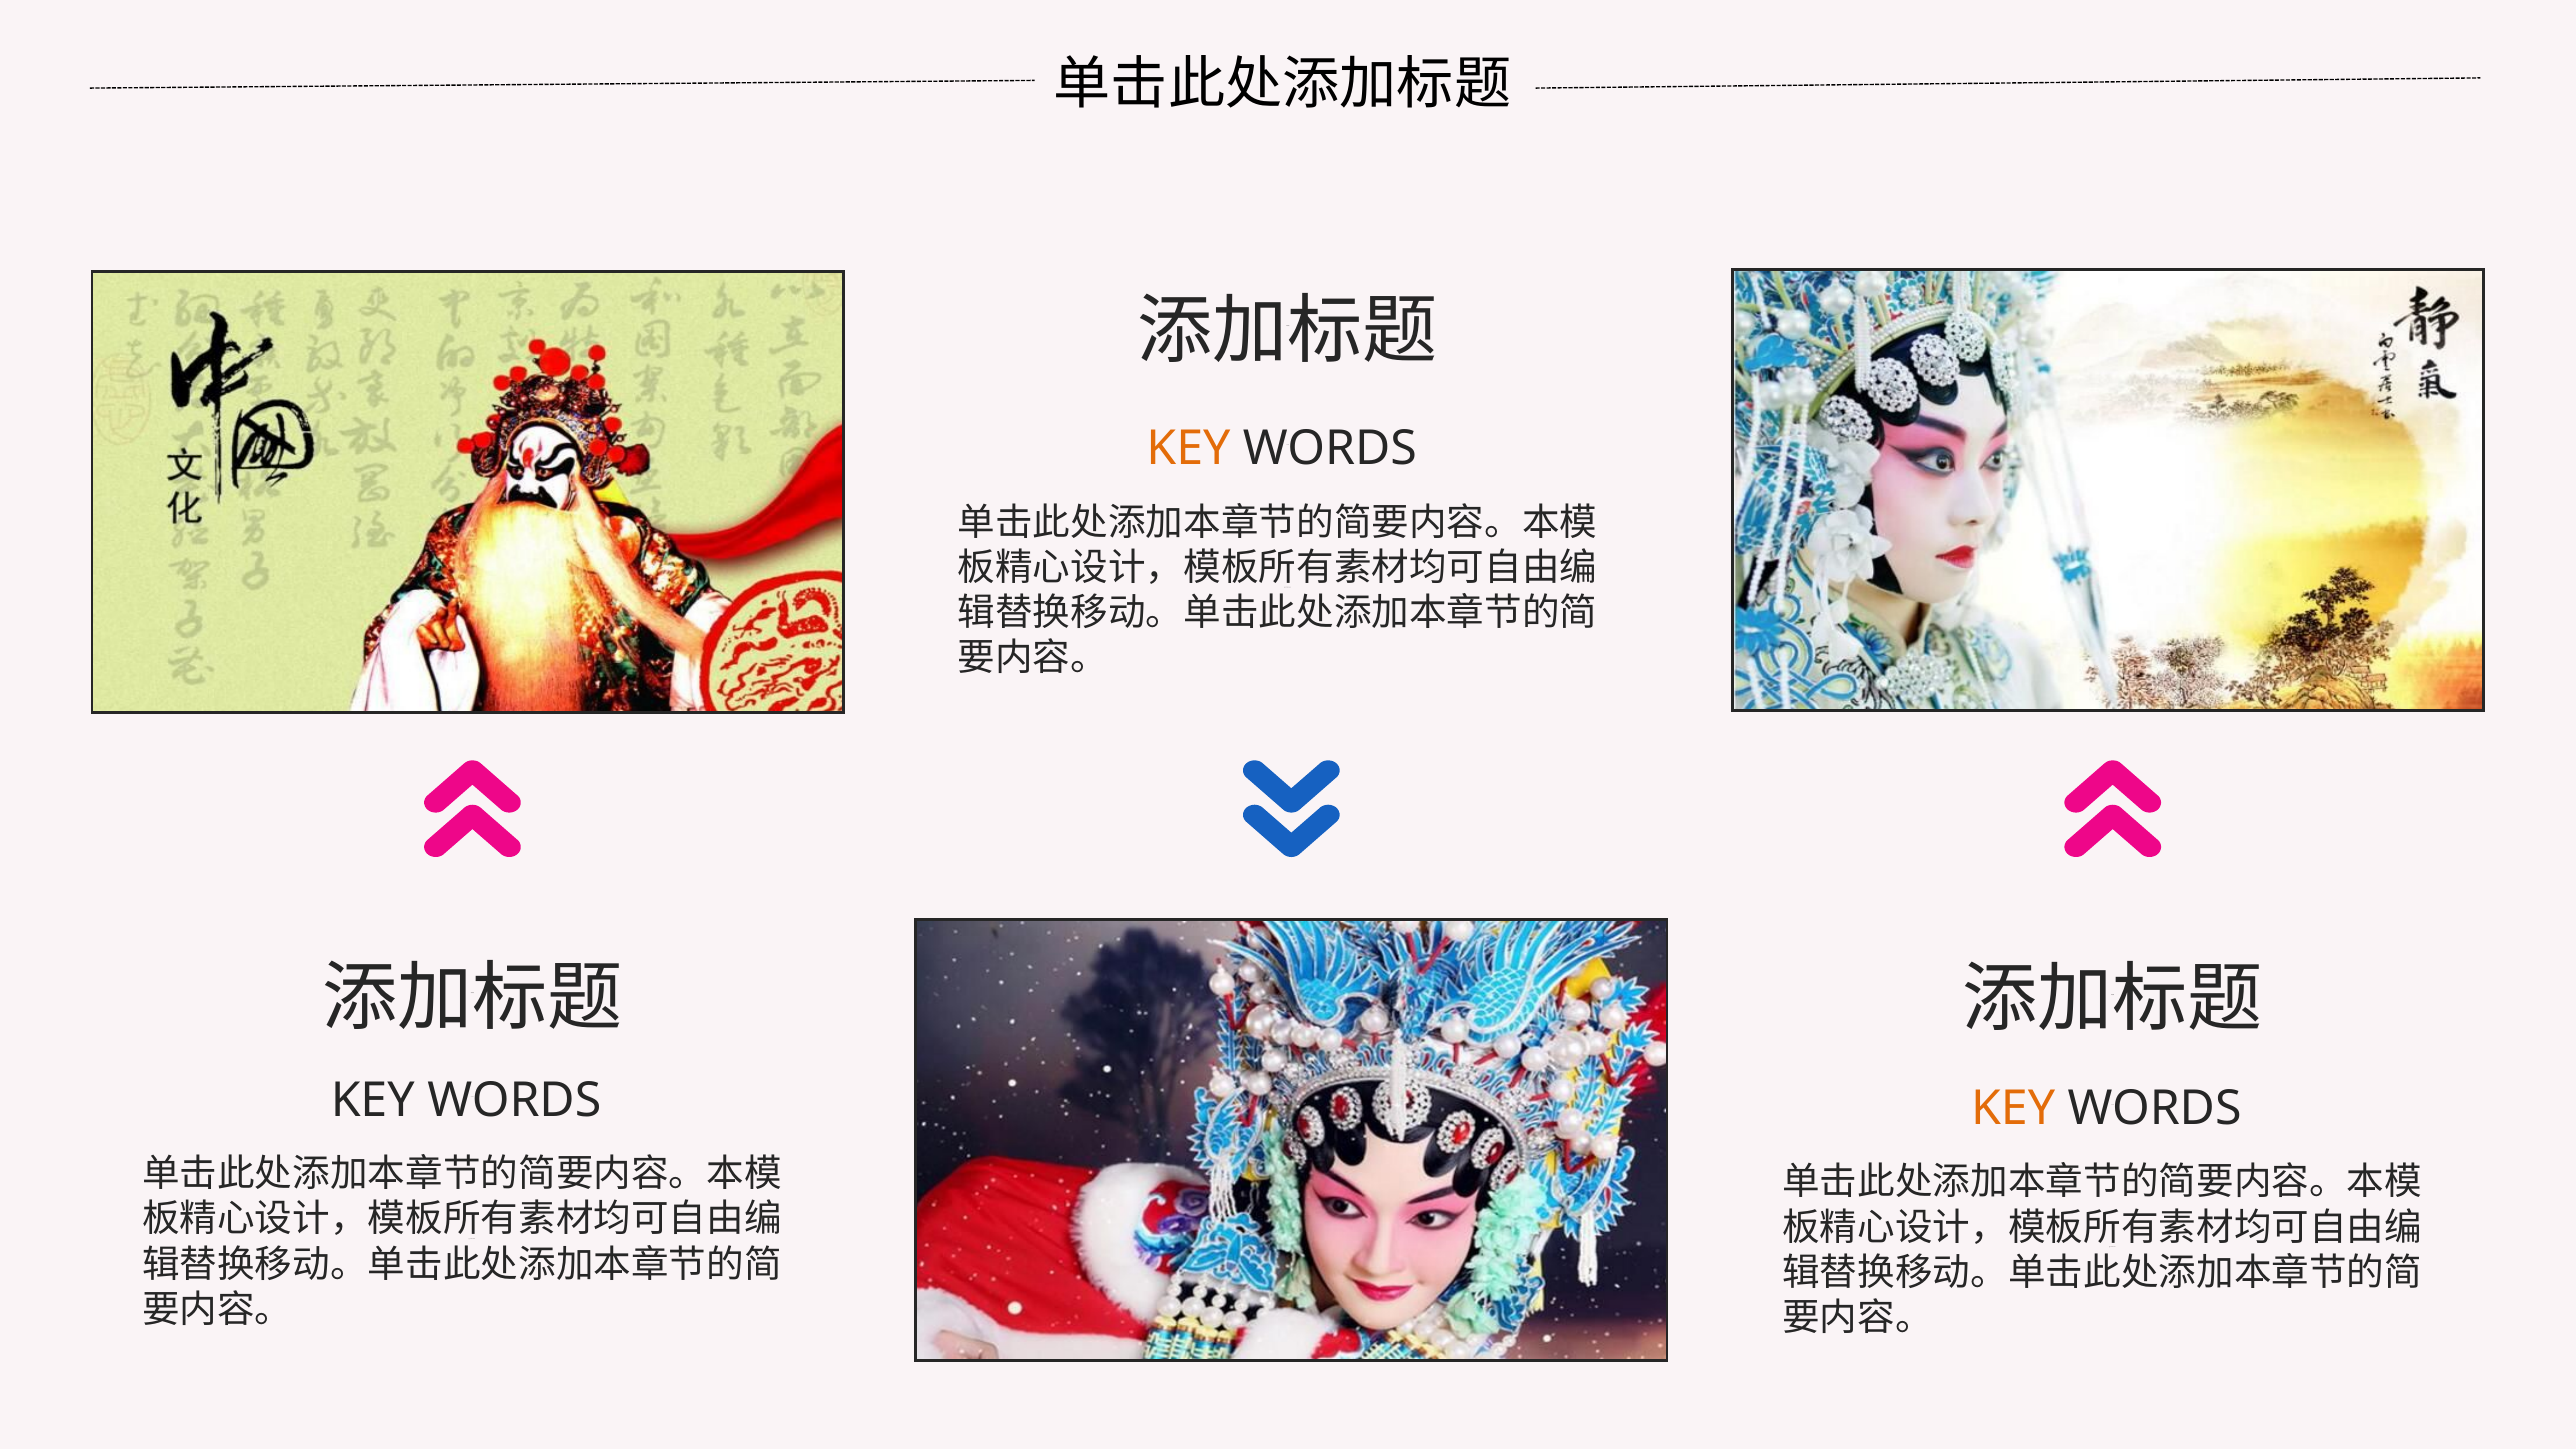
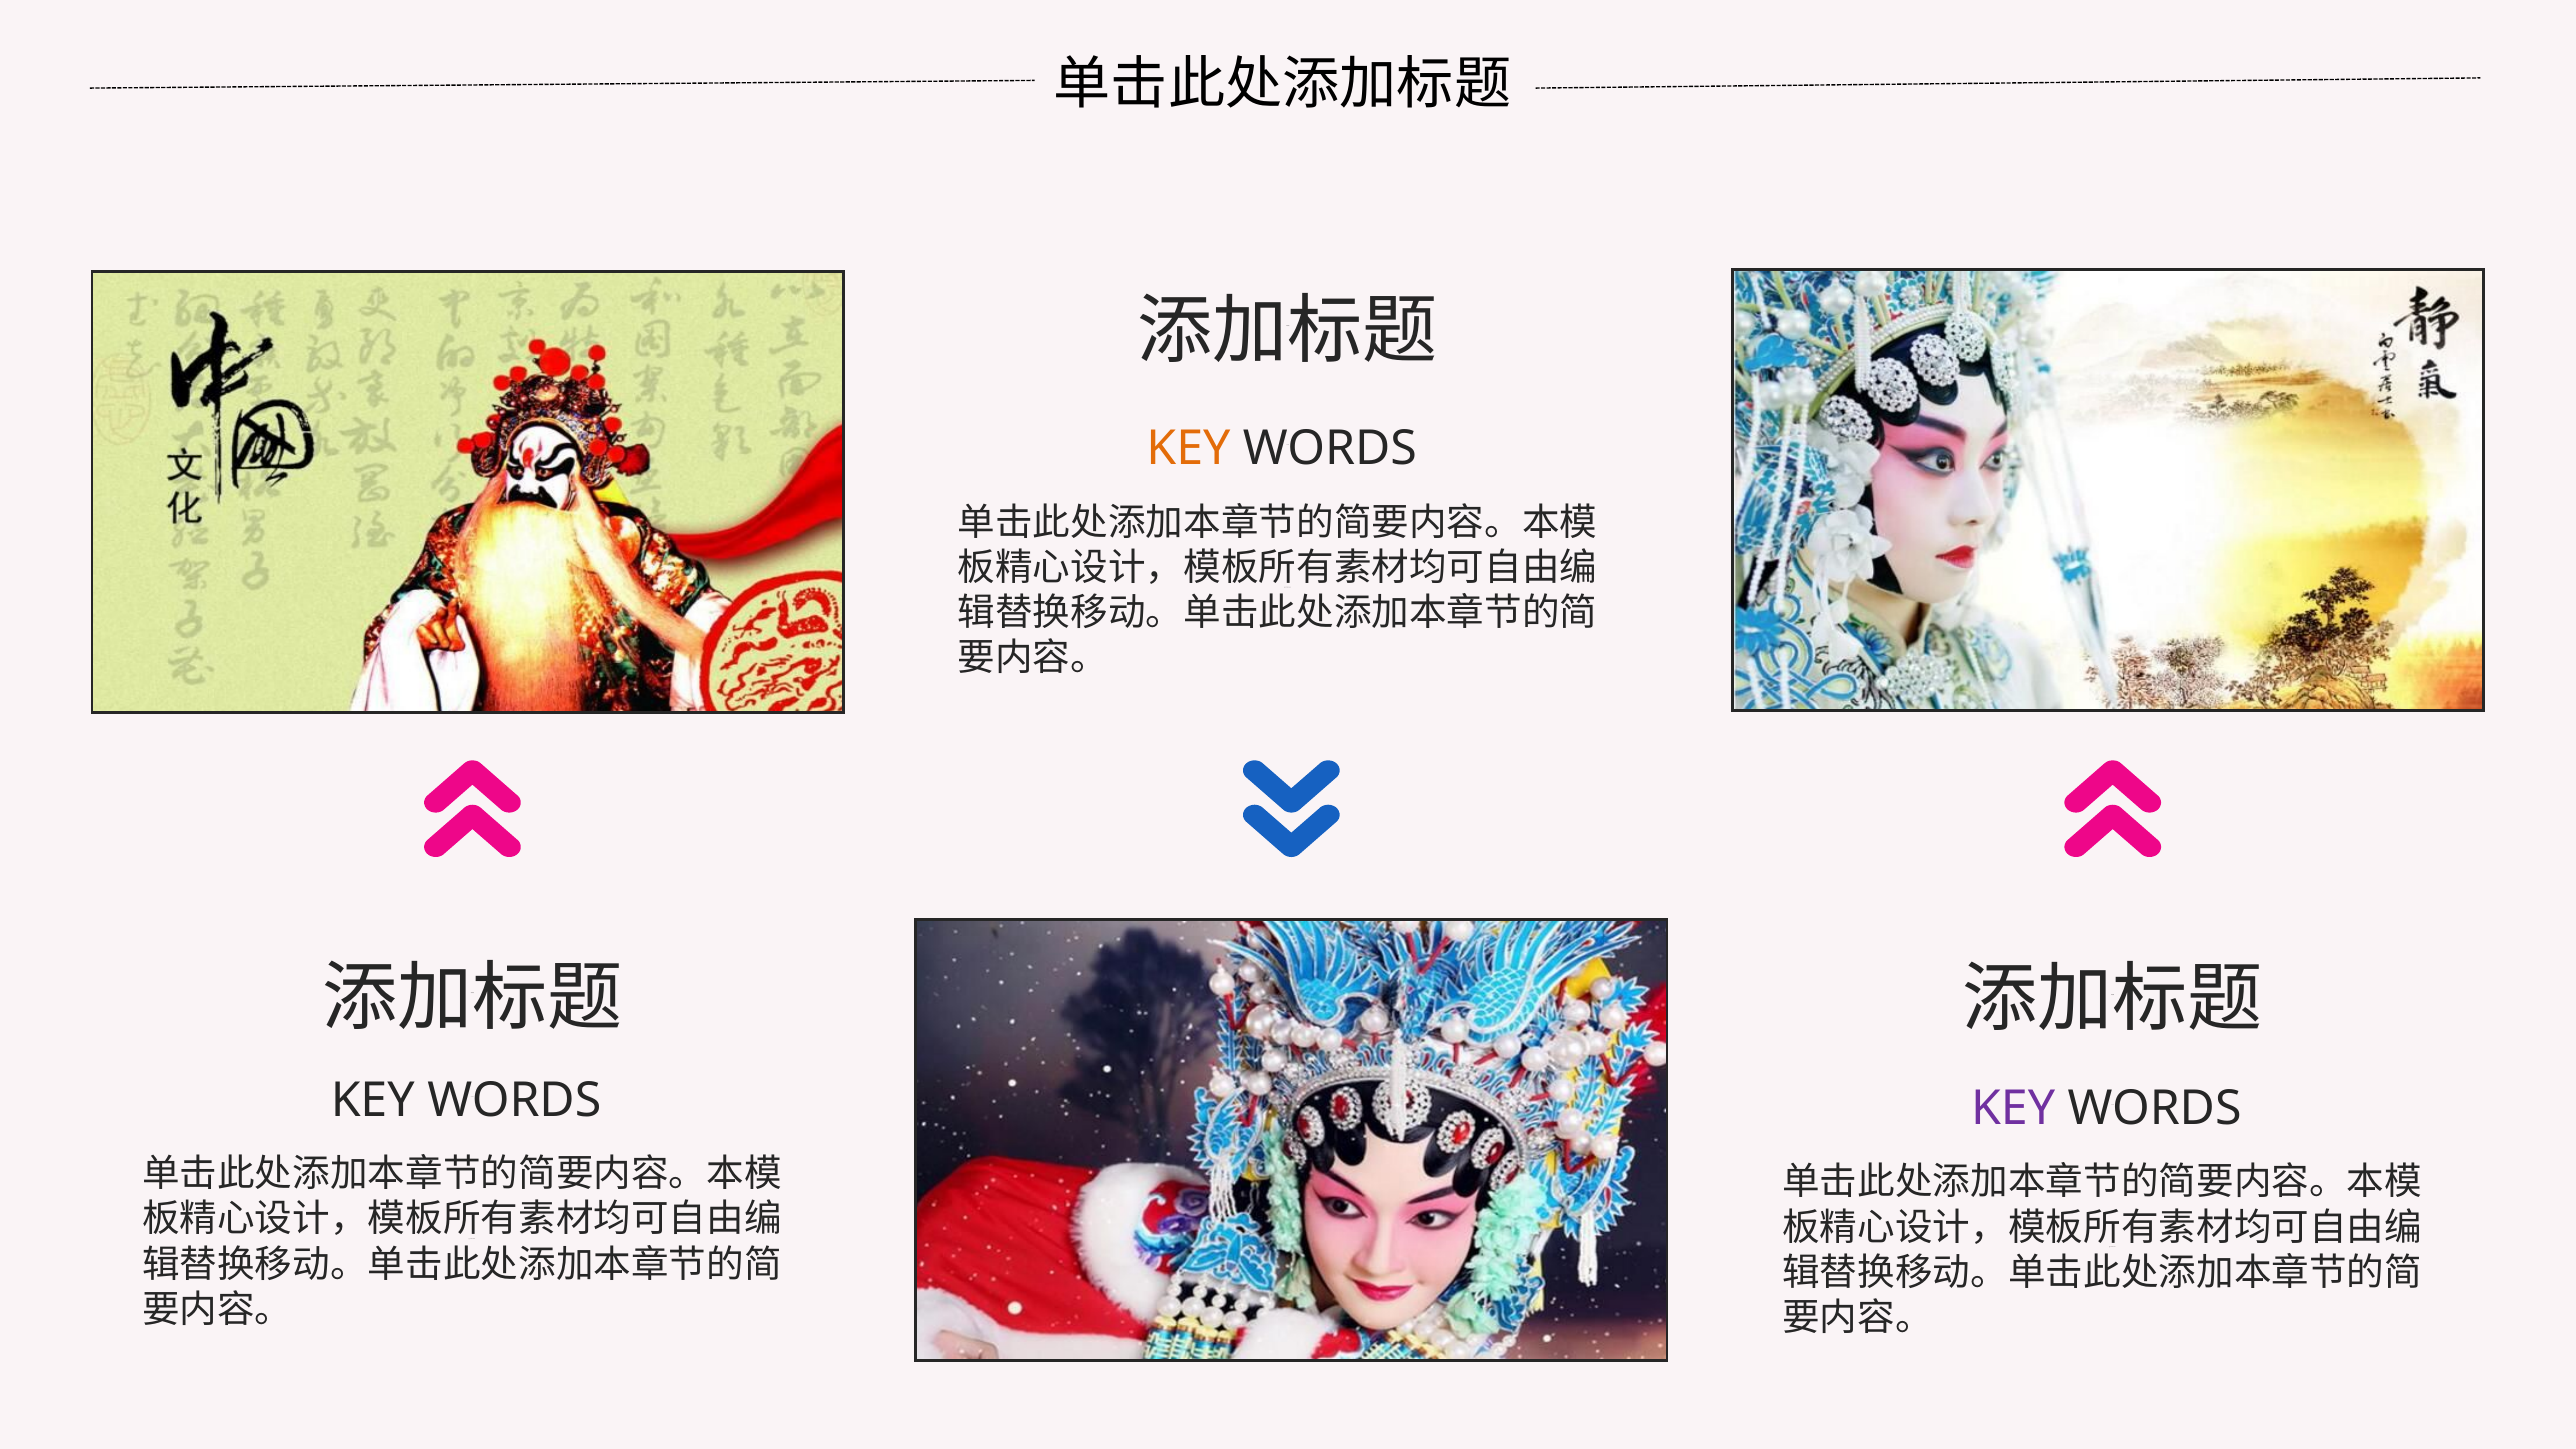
KEY at (2013, 1108) colour: orange -> purple
